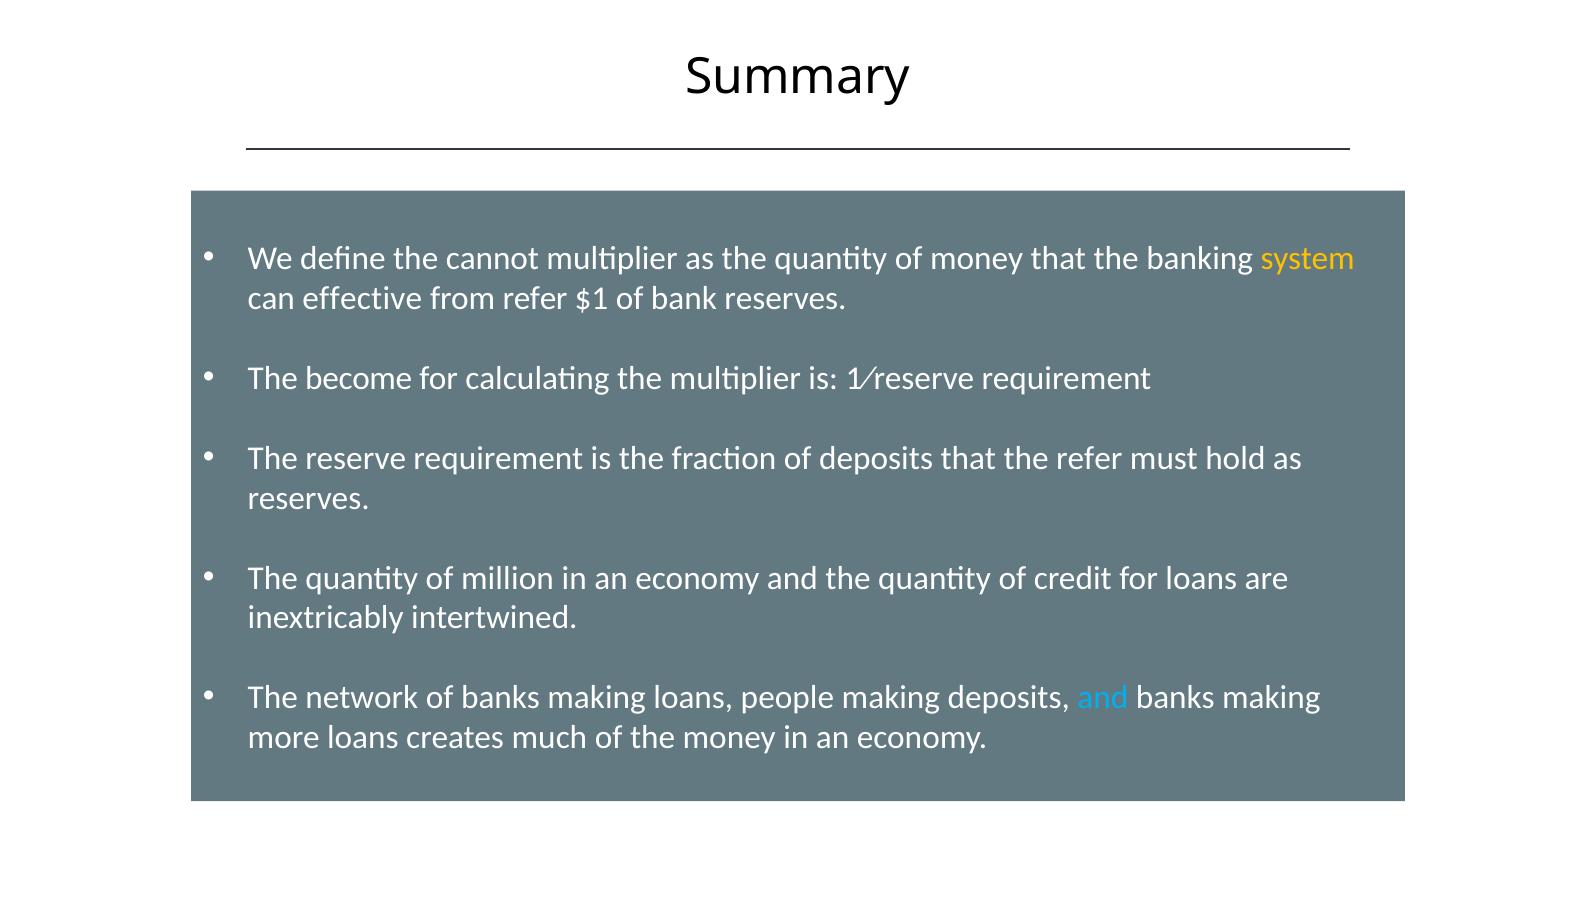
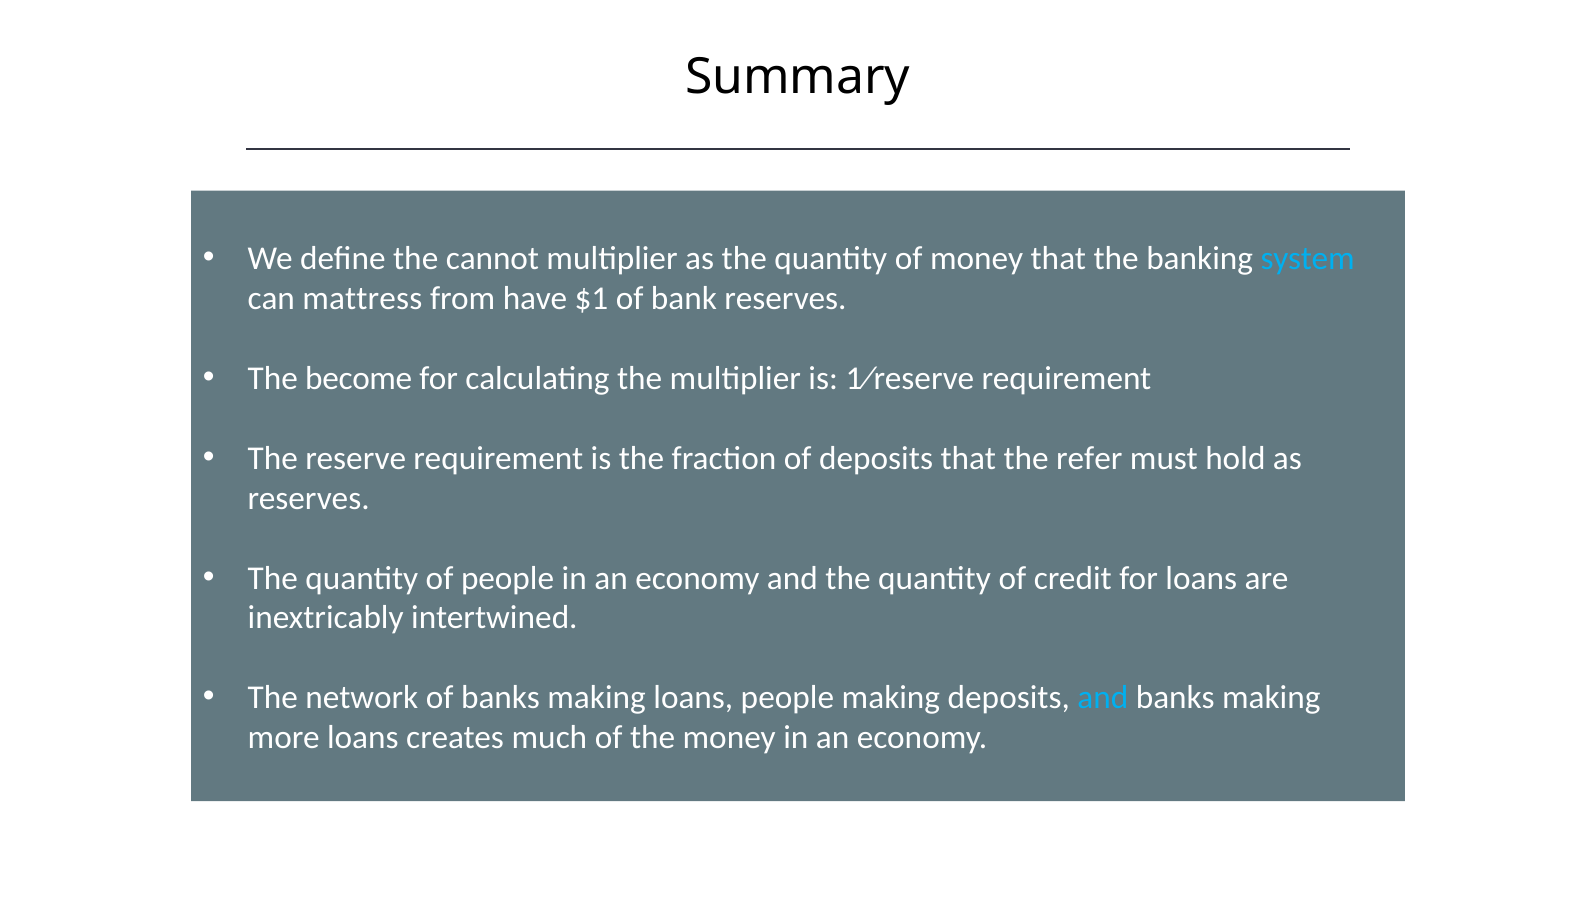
system colour: yellow -> light blue
effective: effective -> mattress
from refer: refer -> have
of million: million -> people
